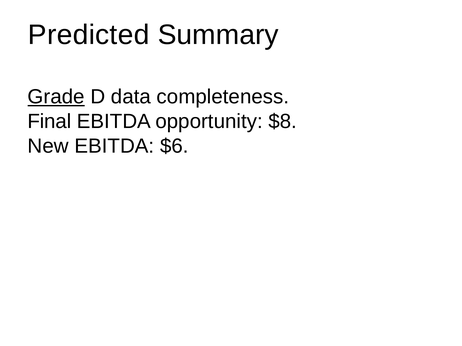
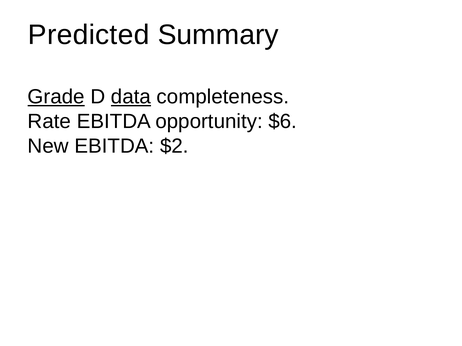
data underline: none -> present
Final: Final -> Rate
$8: $8 -> $6
$6: $6 -> $2
